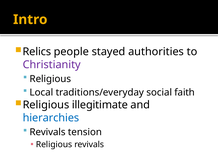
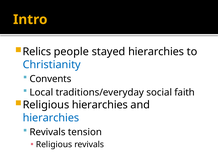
stayed authorities: authorities -> hierarchies
Christianity colour: purple -> blue
Religious at (50, 79): Religious -> Convents
Religious illegitimate: illegitimate -> hierarchies
